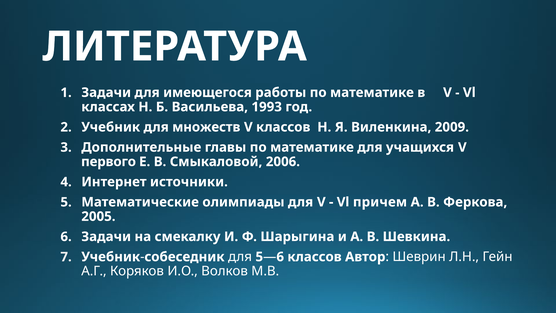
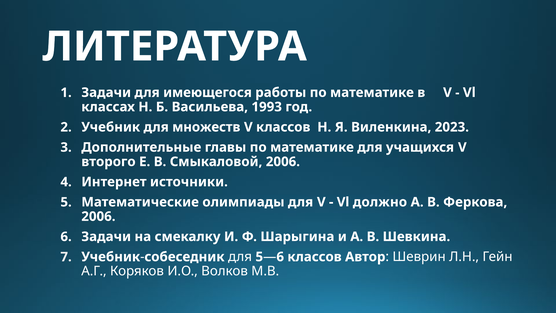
2009: 2009 -> 2023
первого: первого -> второго
причем: причем -> должно
2005 at (98, 216): 2005 -> 2006
